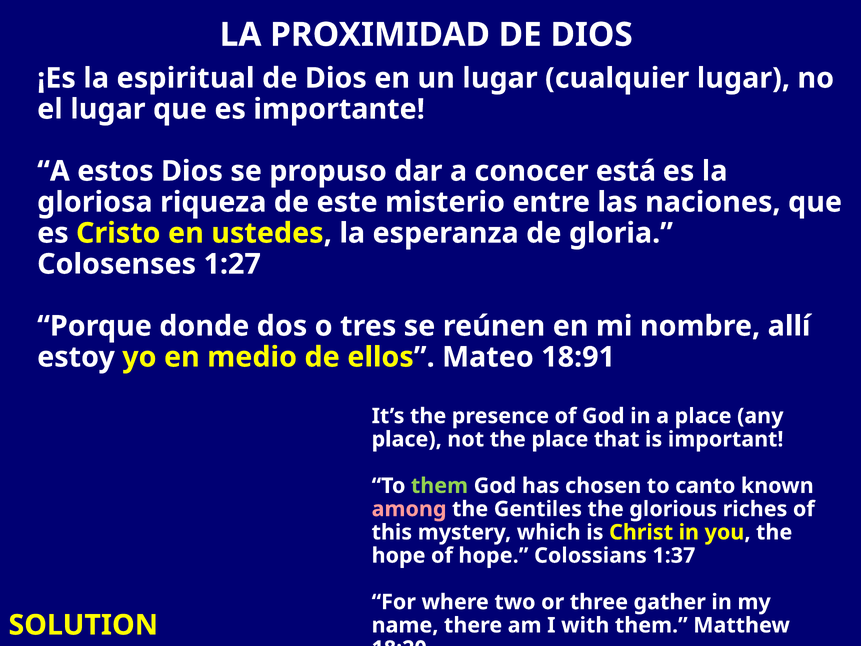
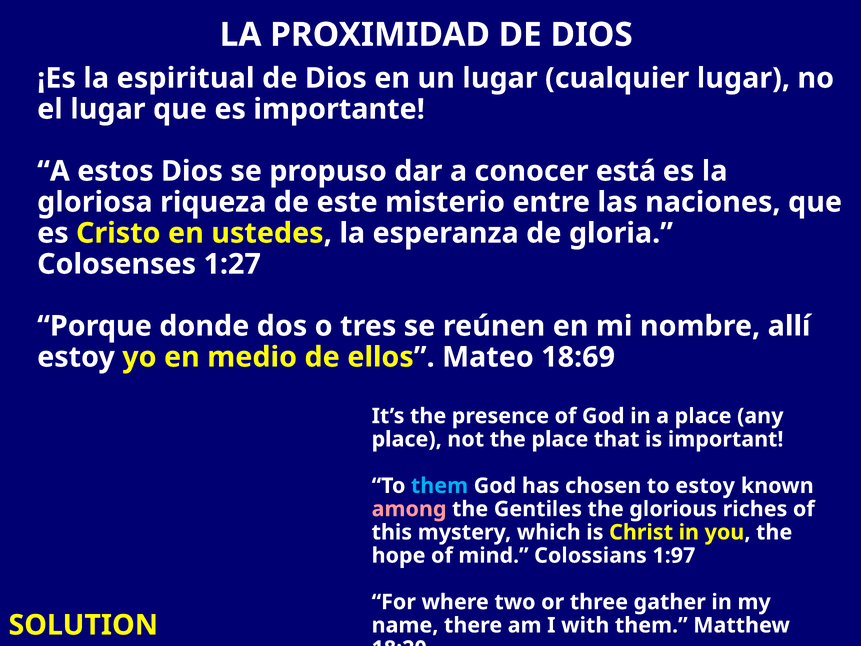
18:91: 18:91 -> 18:69
them at (439, 486) colour: light green -> light blue
to canto: canto -> estoy
of hope: hope -> mind
1:37: 1:37 -> 1:97
